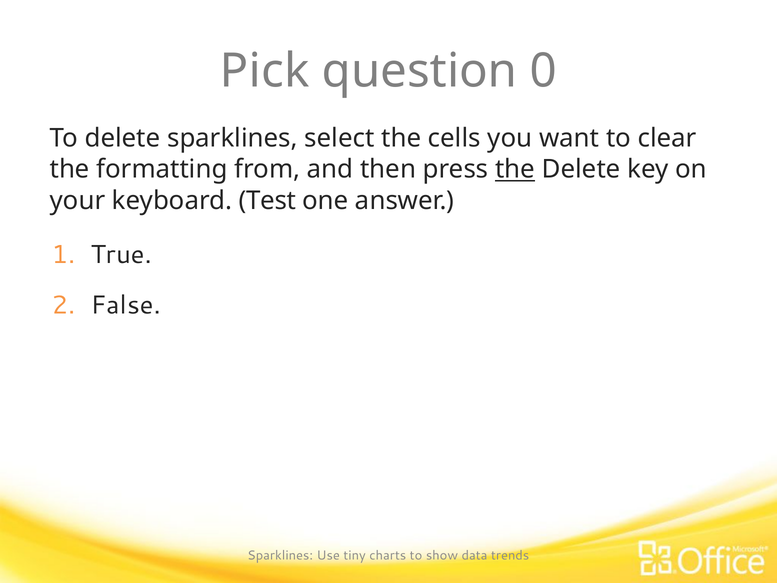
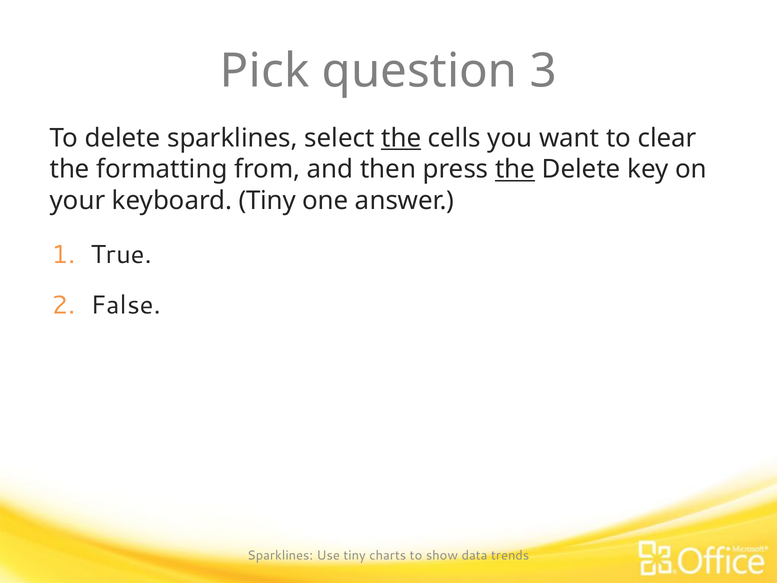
0: 0 -> 3
the at (401, 138) underline: none -> present
keyboard Test: Test -> Tiny
